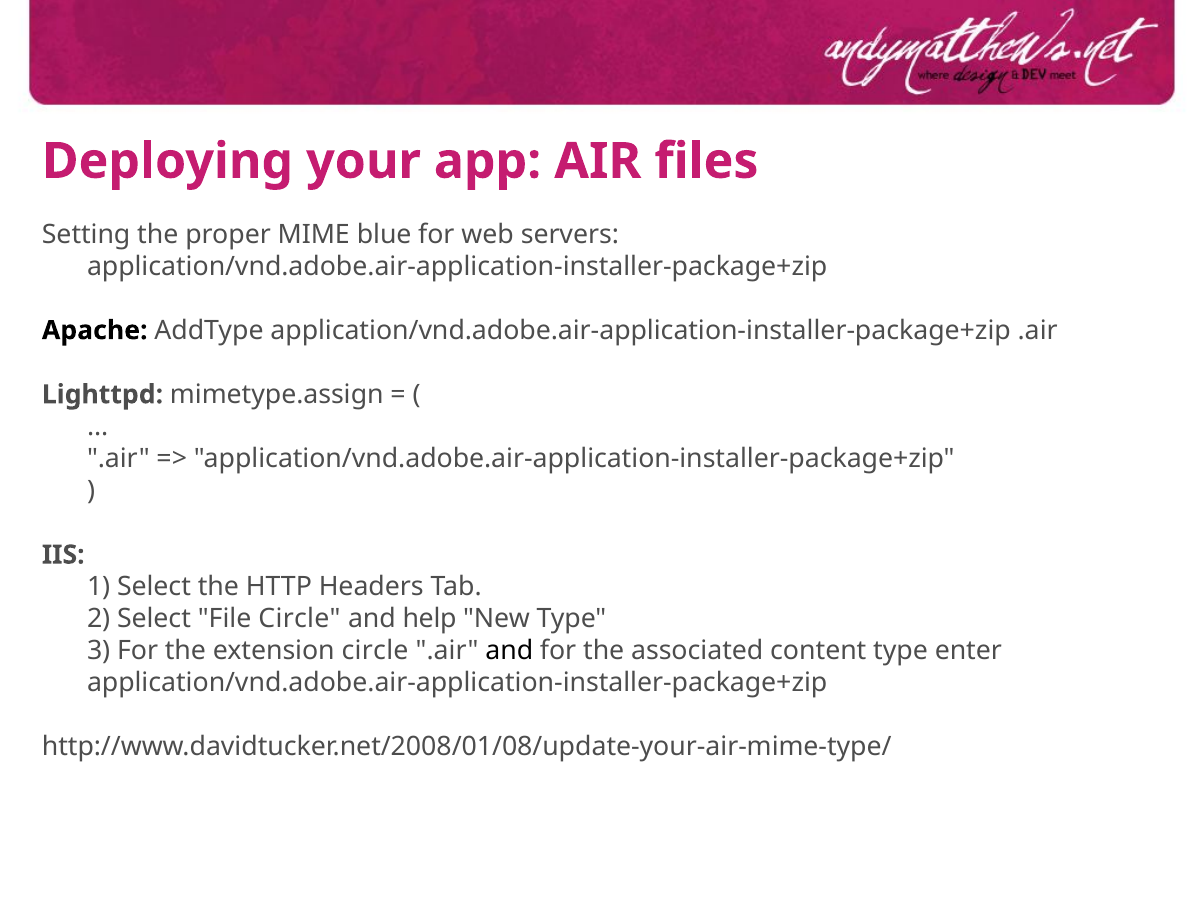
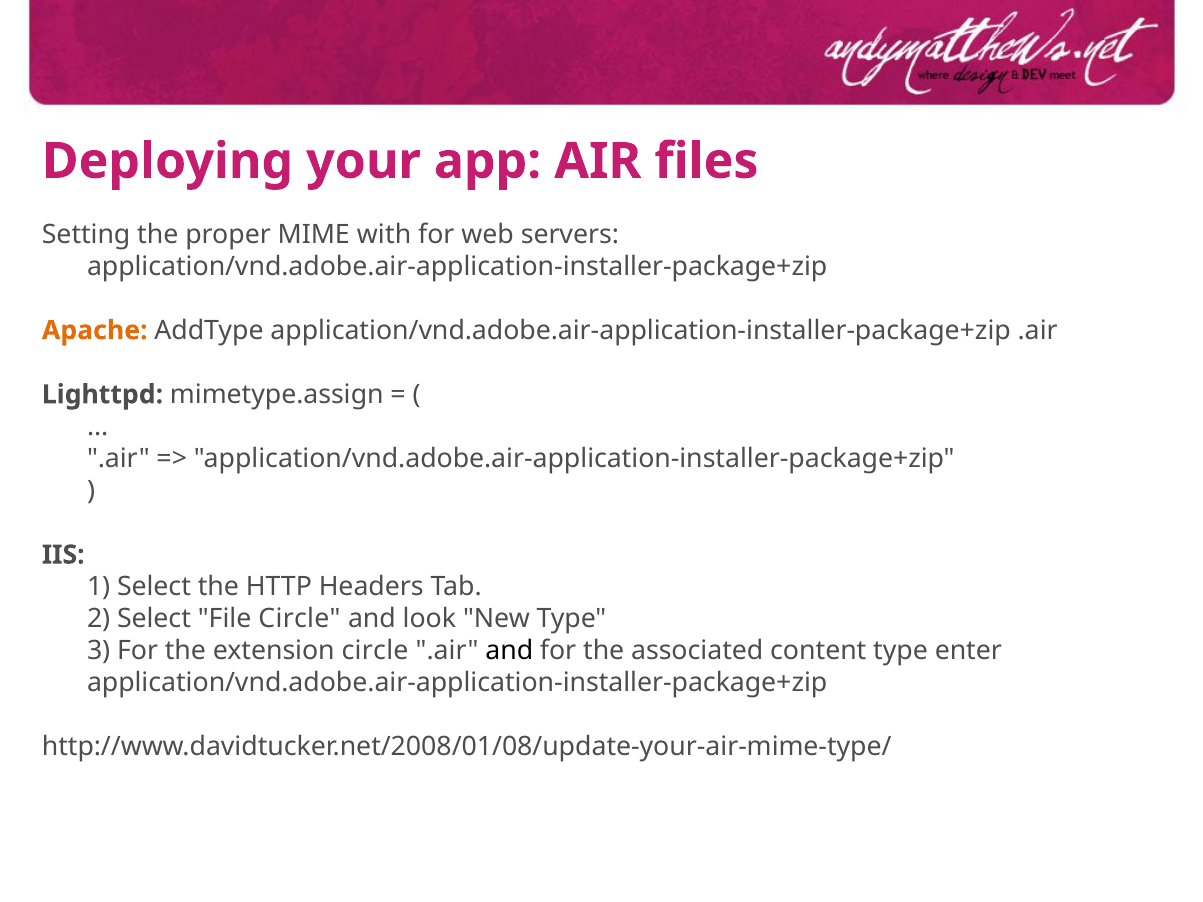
blue: blue -> with
Apache colour: black -> orange
help: help -> look
